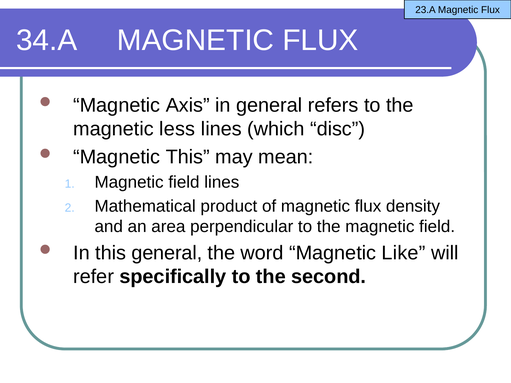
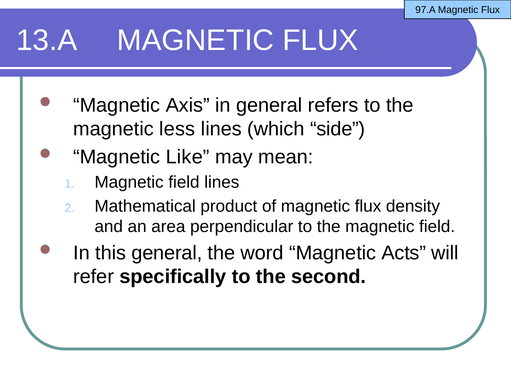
23.A: 23.A -> 97.A
34.A: 34.A -> 13.A
disc: disc -> side
Magnetic This: This -> Like
Like: Like -> Acts
